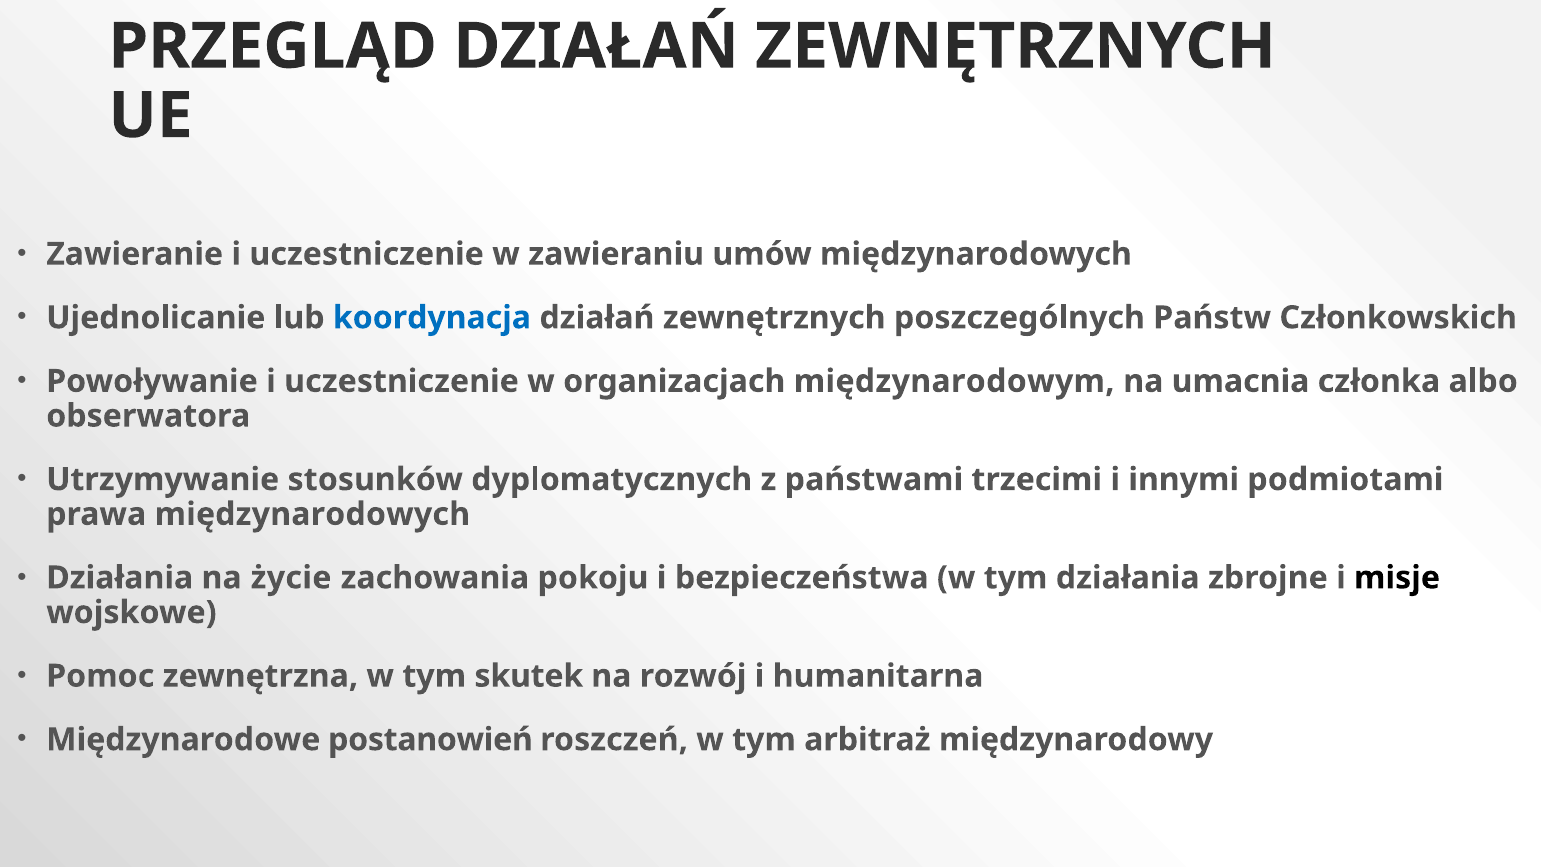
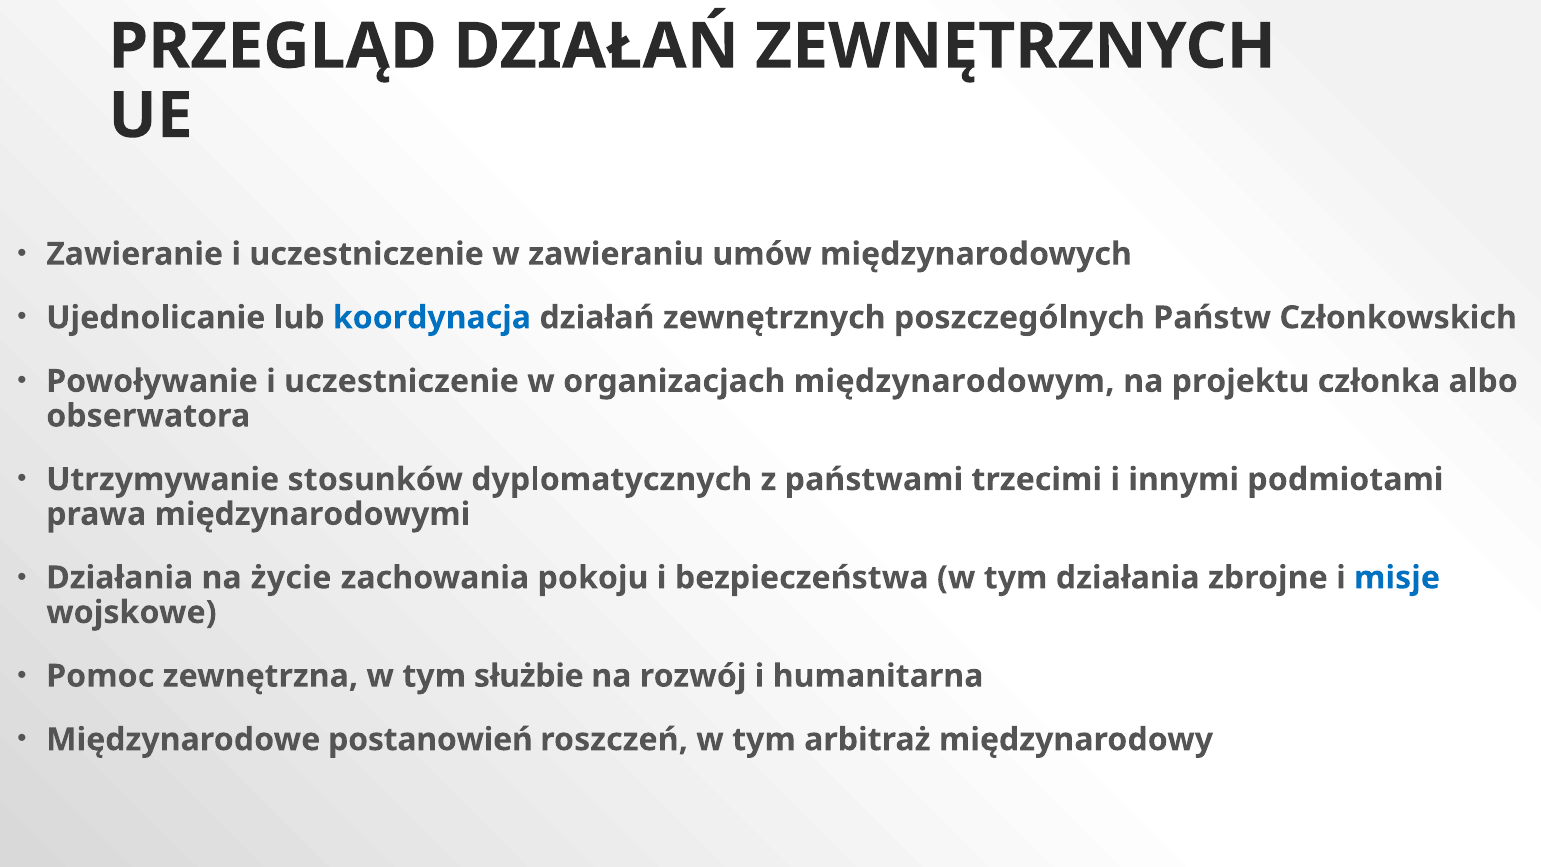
umacnia: umacnia -> projektu
prawa międzynarodowych: międzynarodowych -> międzynarodowymi
misje colour: black -> blue
skutek: skutek -> służbie
